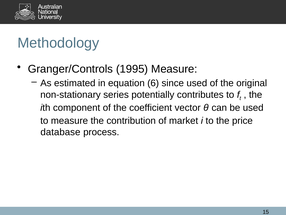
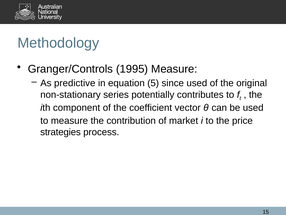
estimated: estimated -> predictive
6: 6 -> 5
database: database -> strategies
